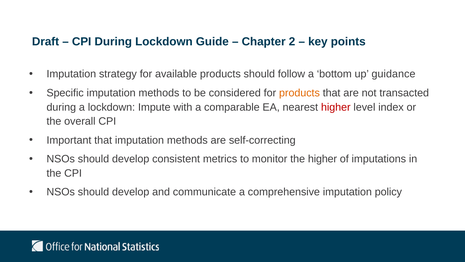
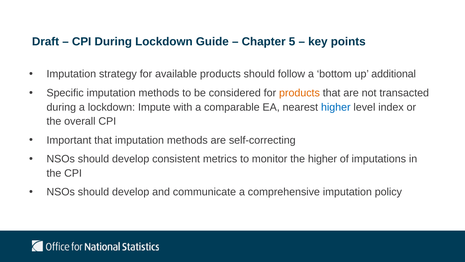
2: 2 -> 5
guidance: guidance -> additional
higher at (336, 107) colour: red -> blue
